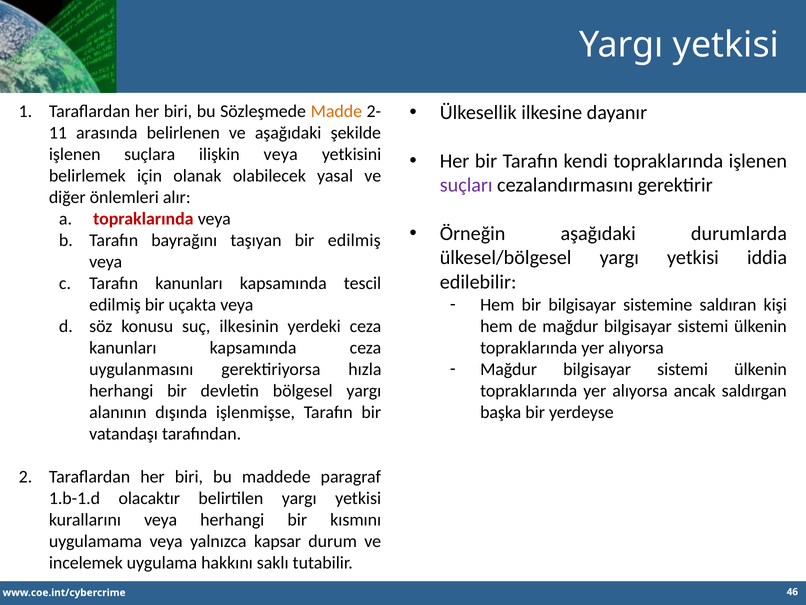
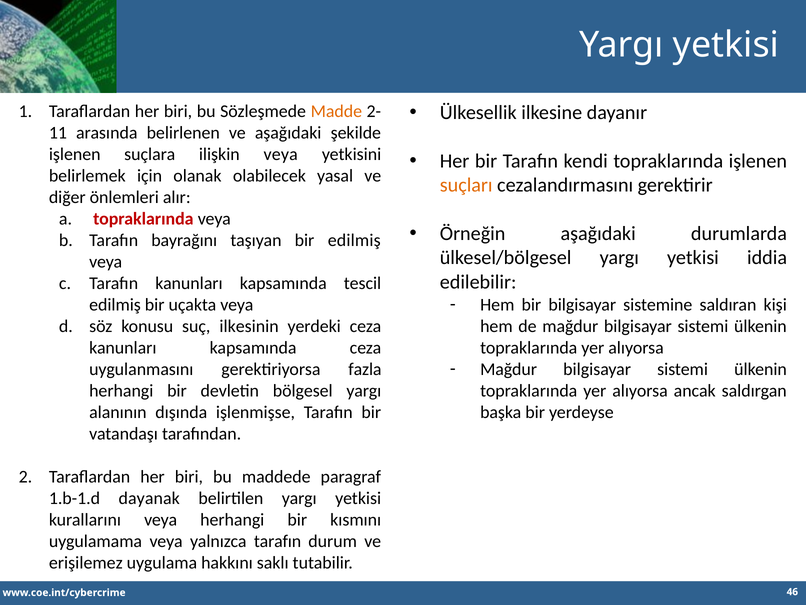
suçları colour: purple -> orange
hızla: hızla -> fazla
olacaktır: olacaktır -> dayanak
yalnızca kapsar: kapsar -> tarafın
incelemek: incelemek -> erişilemez
